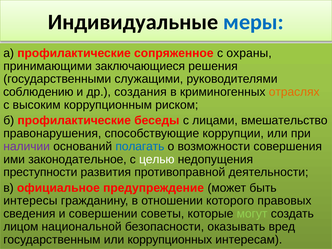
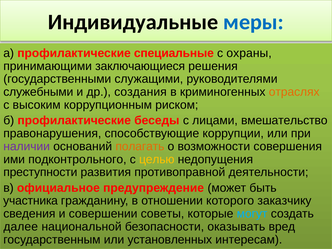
сопряженное: сопряженное -> специальные
соблюдению: соблюдению -> служебными
полагать colour: blue -> orange
законодательное: законодательное -> подконтрольного
целью colour: white -> yellow
интересы: интересы -> участника
правовых: правовых -> заказчику
могут colour: light green -> light blue
лицом: лицом -> далее
коррупционных: коррупционных -> установленных
